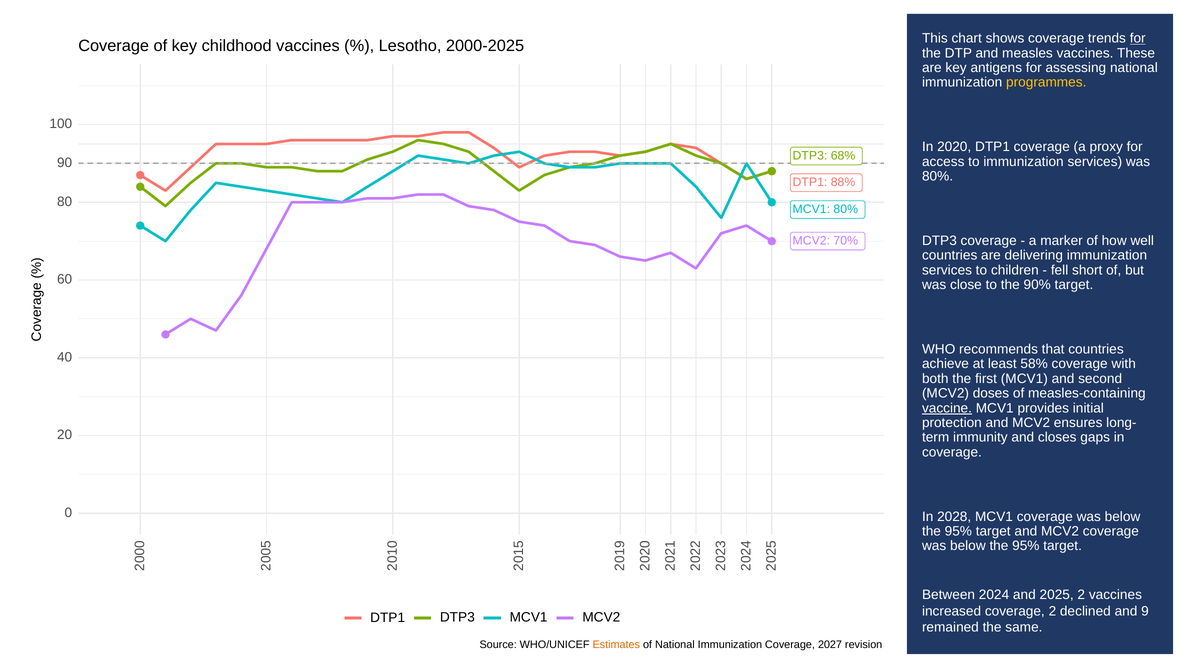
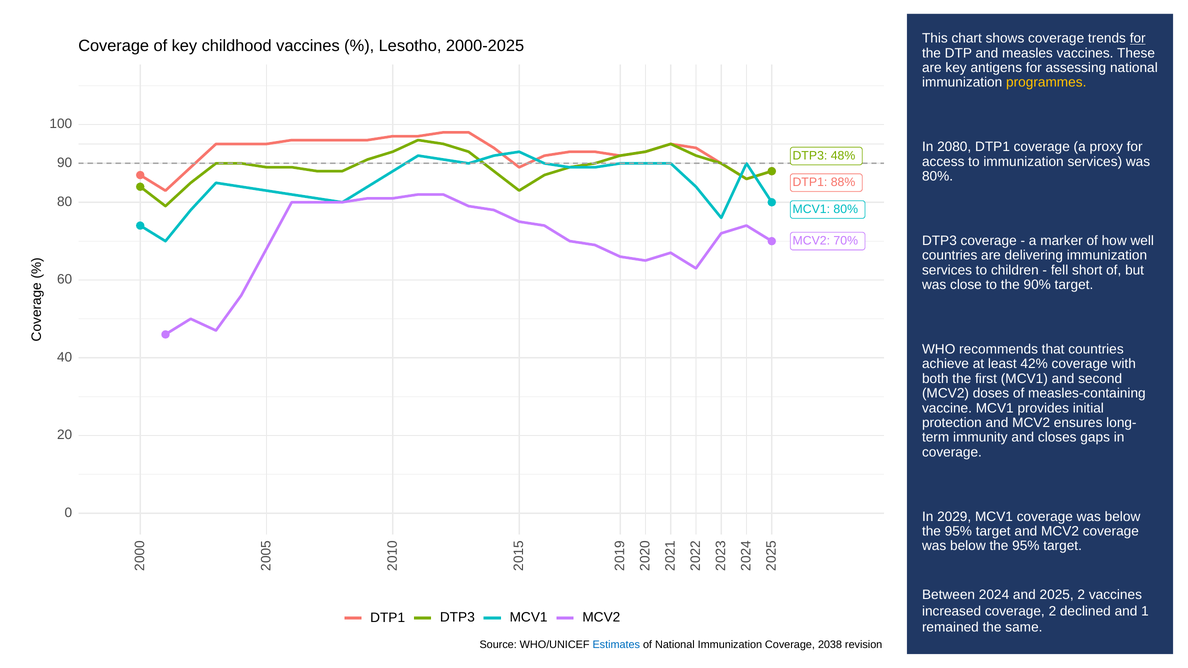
2020: 2020 -> 2080
68%: 68% -> 48%
58%: 58% -> 42%
vaccine underline: present -> none
2028: 2028 -> 2029
and 9: 9 -> 1
Estimates colour: orange -> blue
2027: 2027 -> 2038
